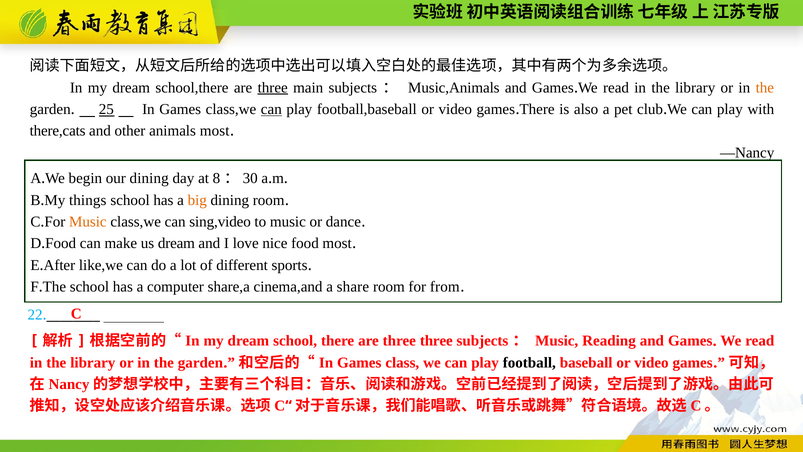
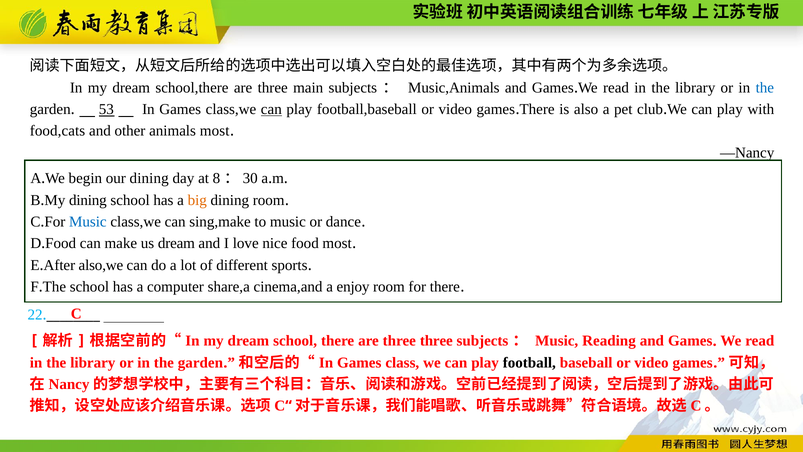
three at (273, 88) underline: present -> none
the at (765, 88) colour: orange -> blue
25: 25 -> 53
there,cats: there,cats -> food,cats
My things: things -> dining
Music at (88, 222) colour: orange -> blue
sing,video: sing,video -> sing,make
like,we: like,we -> also,we
share: share -> enjoy
for from: from -> there
